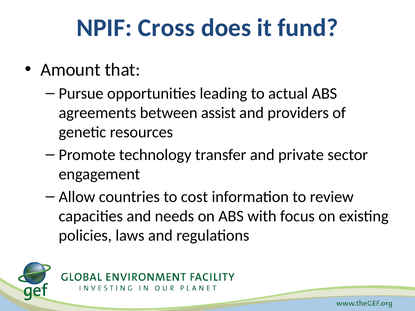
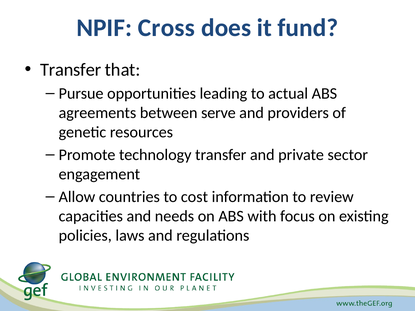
Amount at (71, 70): Amount -> Transfer
assist: assist -> serve
